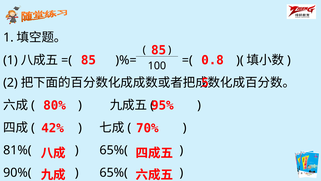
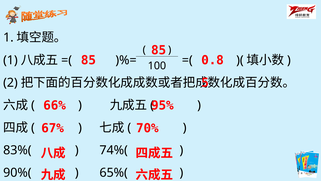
80%: 80% -> 66%
42%: 42% -> 67%
81%(: 81%( -> 83%(
65%( at (114, 150): 65%( -> 74%(
